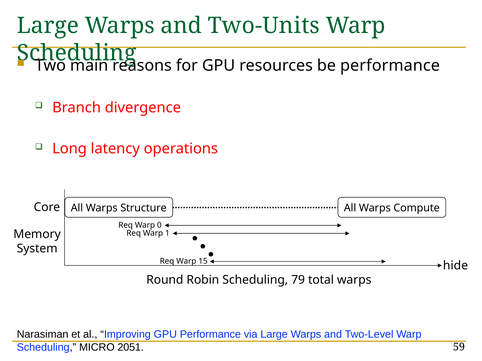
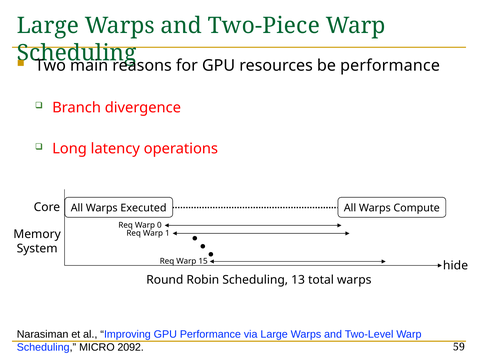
Two-Units: Two-Units -> Two-Piece
Structure: Structure -> Executed
79: 79 -> 13
2051: 2051 -> 2092
